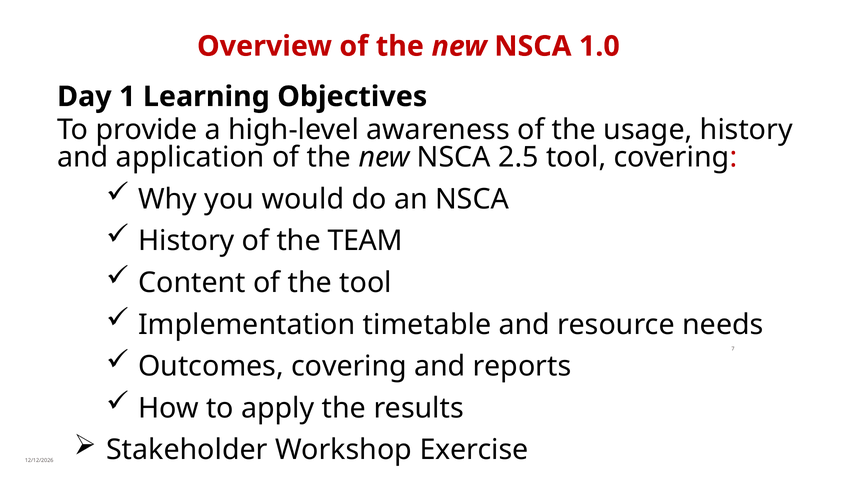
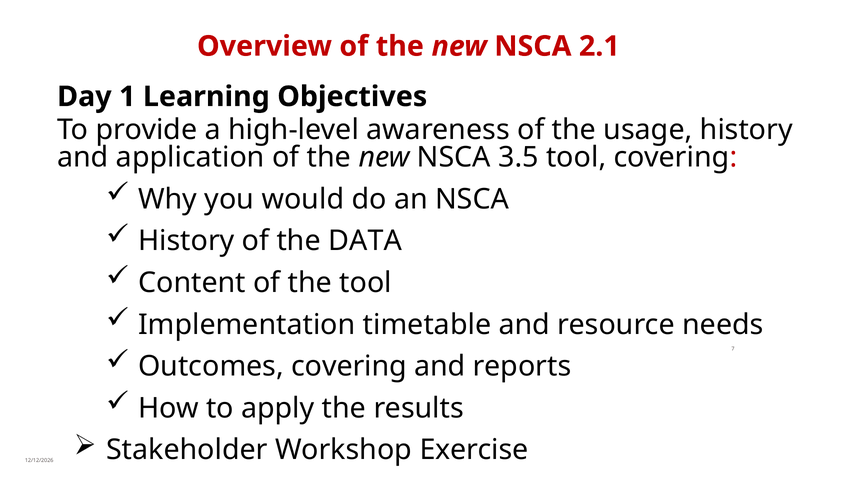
1.0: 1.0 -> 2.1
2.5: 2.5 -> 3.5
TEAM: TEAM -> DATA
